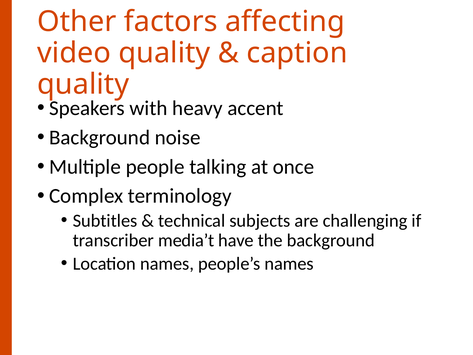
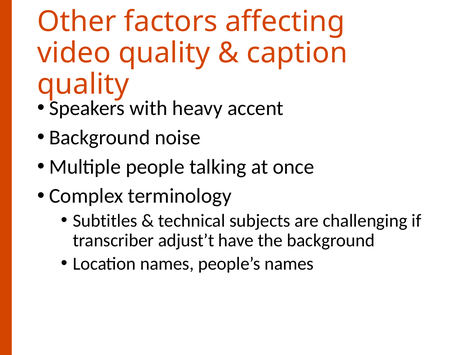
media’t: media’t -> adjust’t
